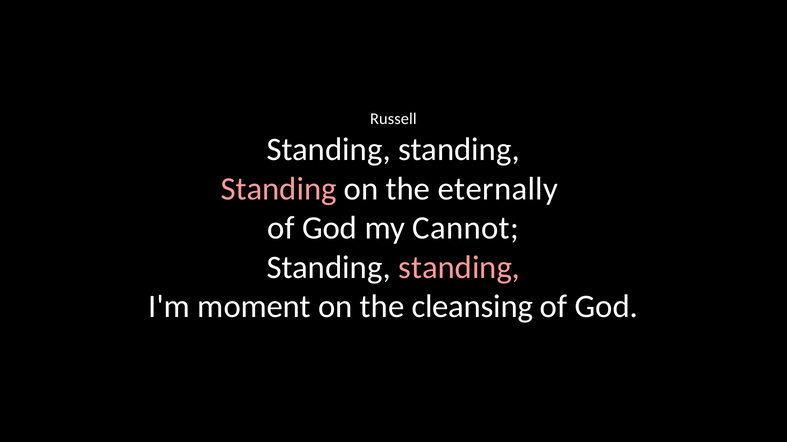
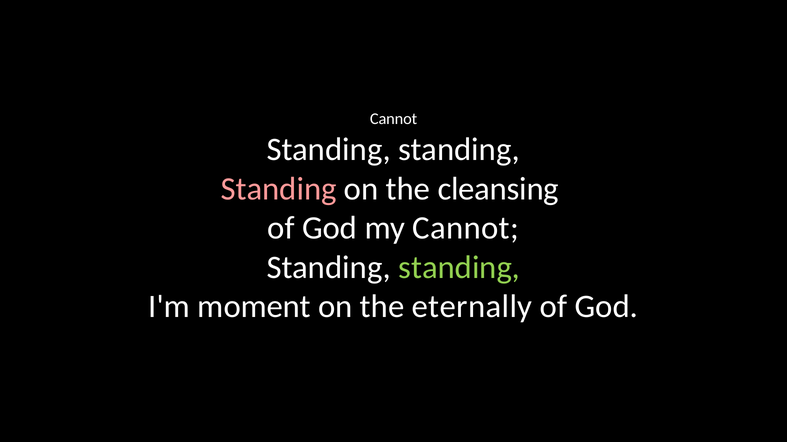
Russell at (393, 119): Russell -> Cannot
eternally: eternally -> cleansing
standing at (459, 268) colour: pink -> light green
cleansing: cleansing -> eternally
